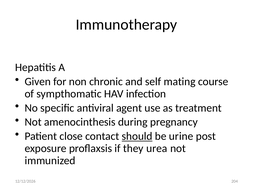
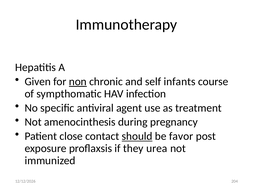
non underline: none -> present
mating: mating -> infants
urine: urine -> favor
